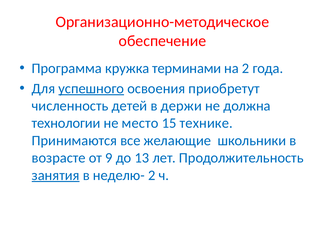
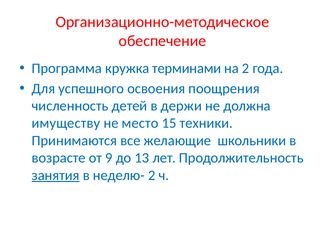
успешного underline: present -> none
приобретут: приобретут -> поощрения
технологии: технологии -> имуществу
технике: технике -> техники
